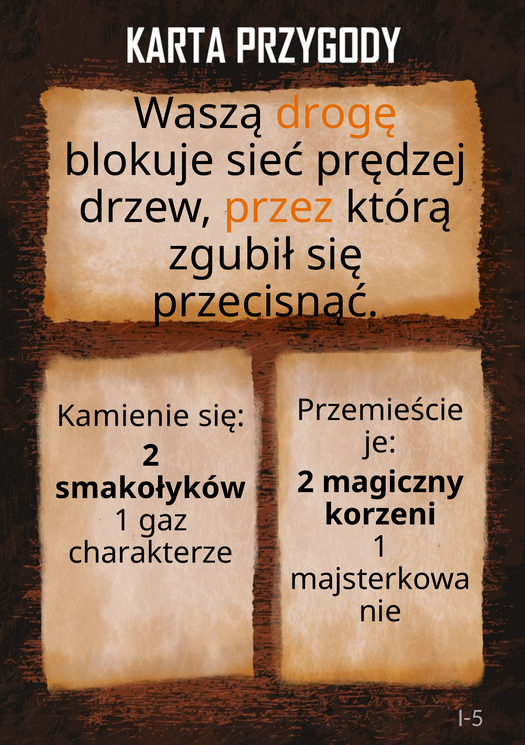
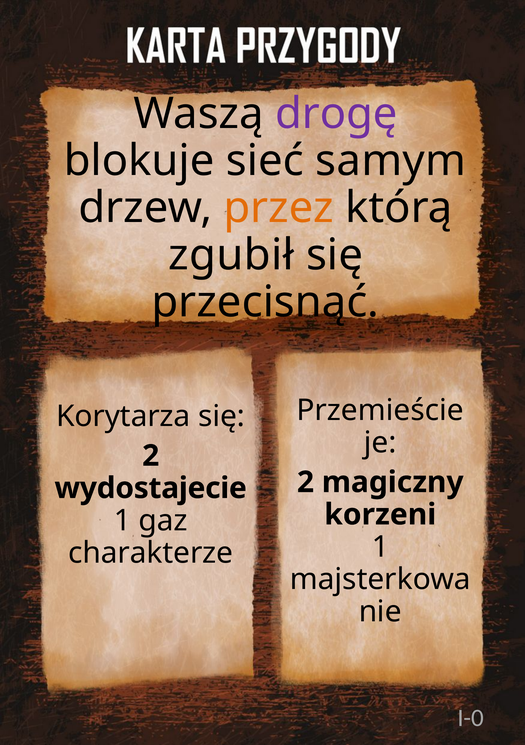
drogę colour: orange -> purple
prędzej: prędzej -> samym
Kamienie: Kamienie -> Korytarza
smakołyków: smakołyków -> wydostajecie
I-5: I-5 -> I-0
